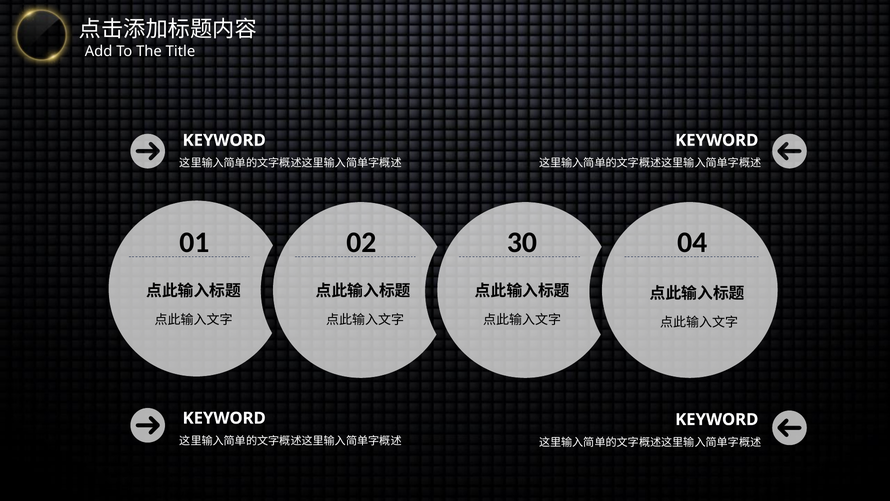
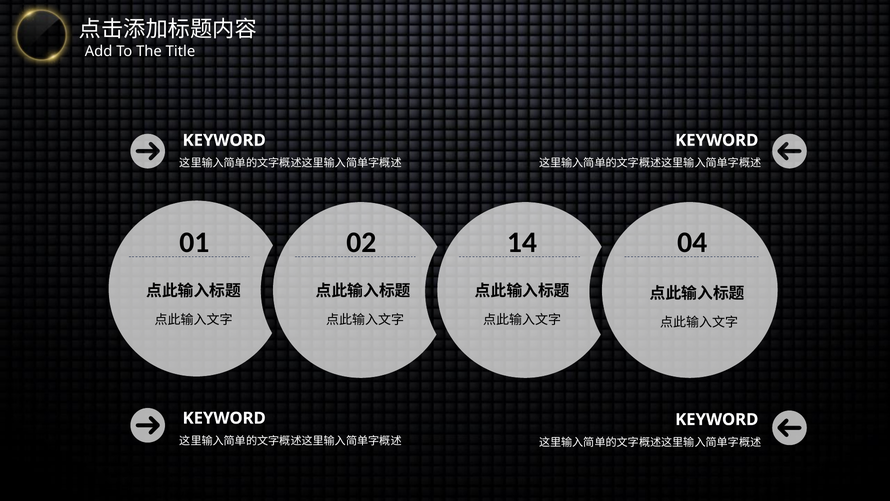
30: 30 -> 14
